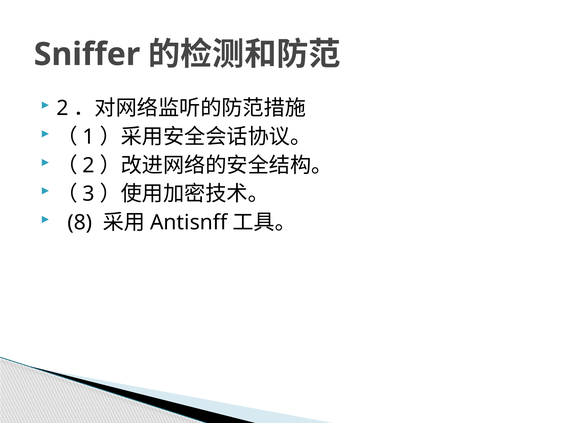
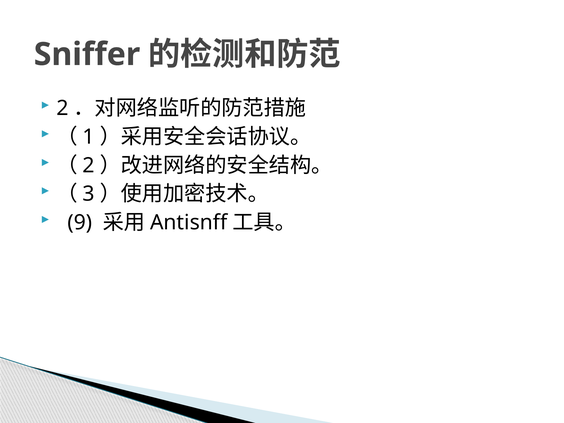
8: 8 -> 9
